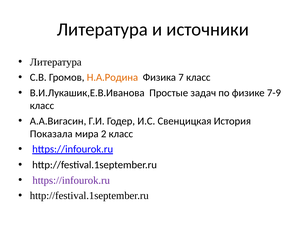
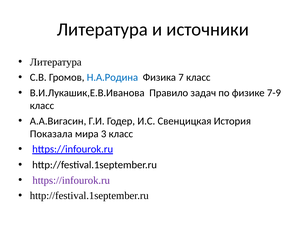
Н.А.Родина colour: orange -> blue
Простые: Простые -> Правило
2: 2 -> 3
